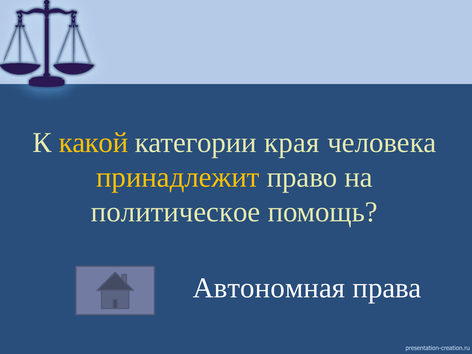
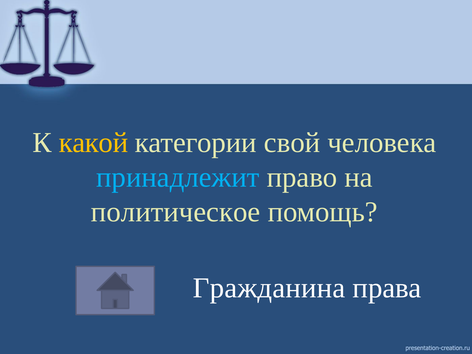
края: края -> свой
принадлежит colour: yellow -> light blue
Автономная: Автономная -> Гражданина
